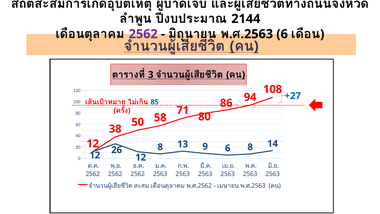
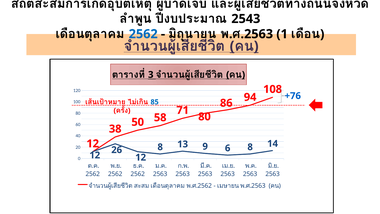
2144: 2144 -> 2543
2562 at (143, 34) colour: purple -> blue
6 at (282, 34): 6 -> 1
+27: +27 -> +76
